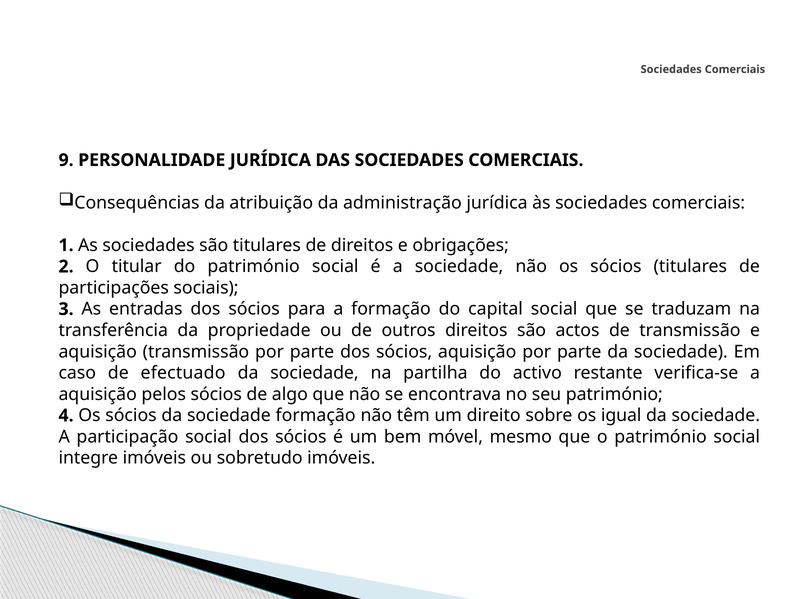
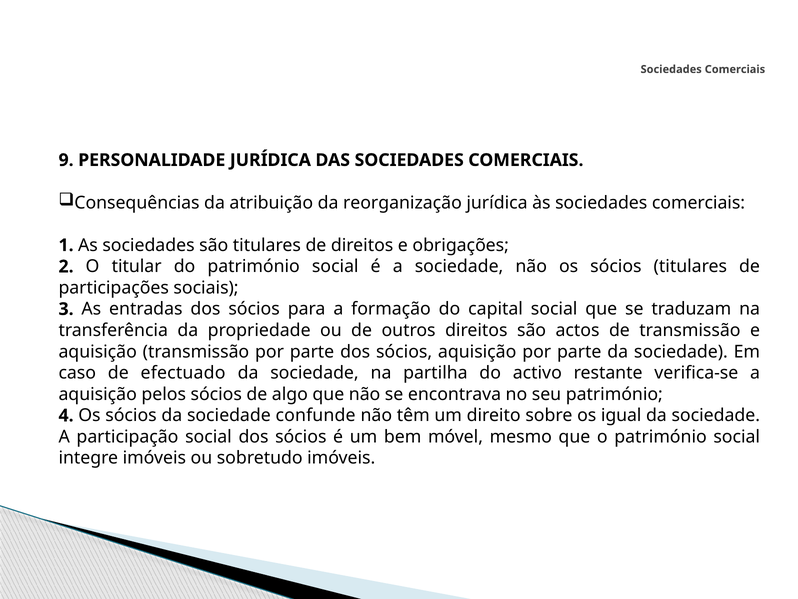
administração: administração -> reorganização
sociedade formação: formação -> confunde
